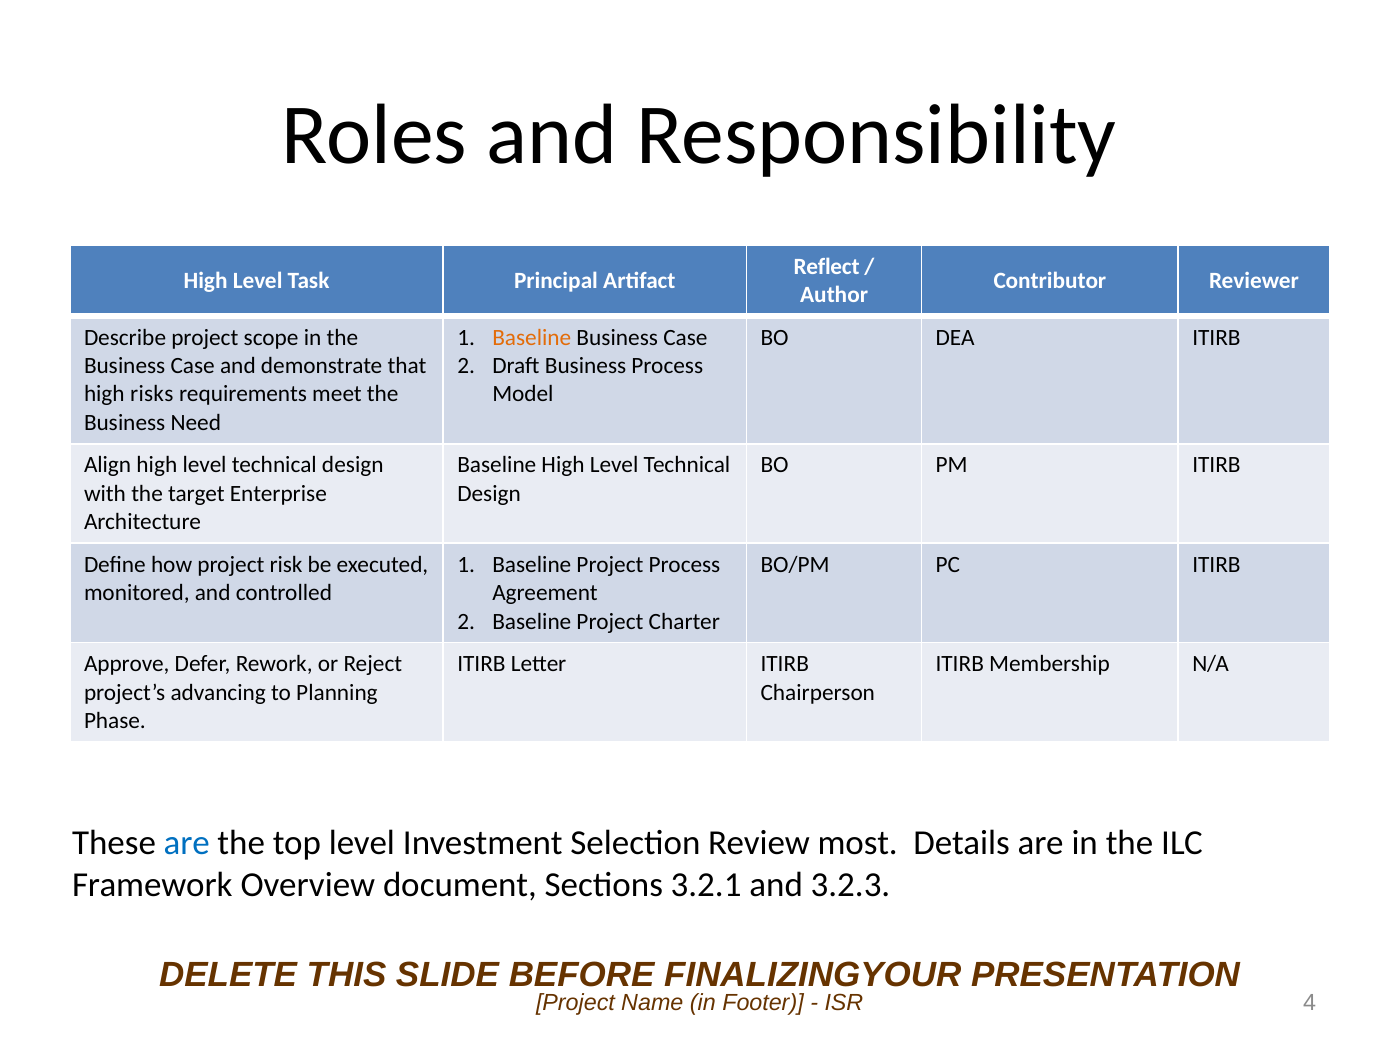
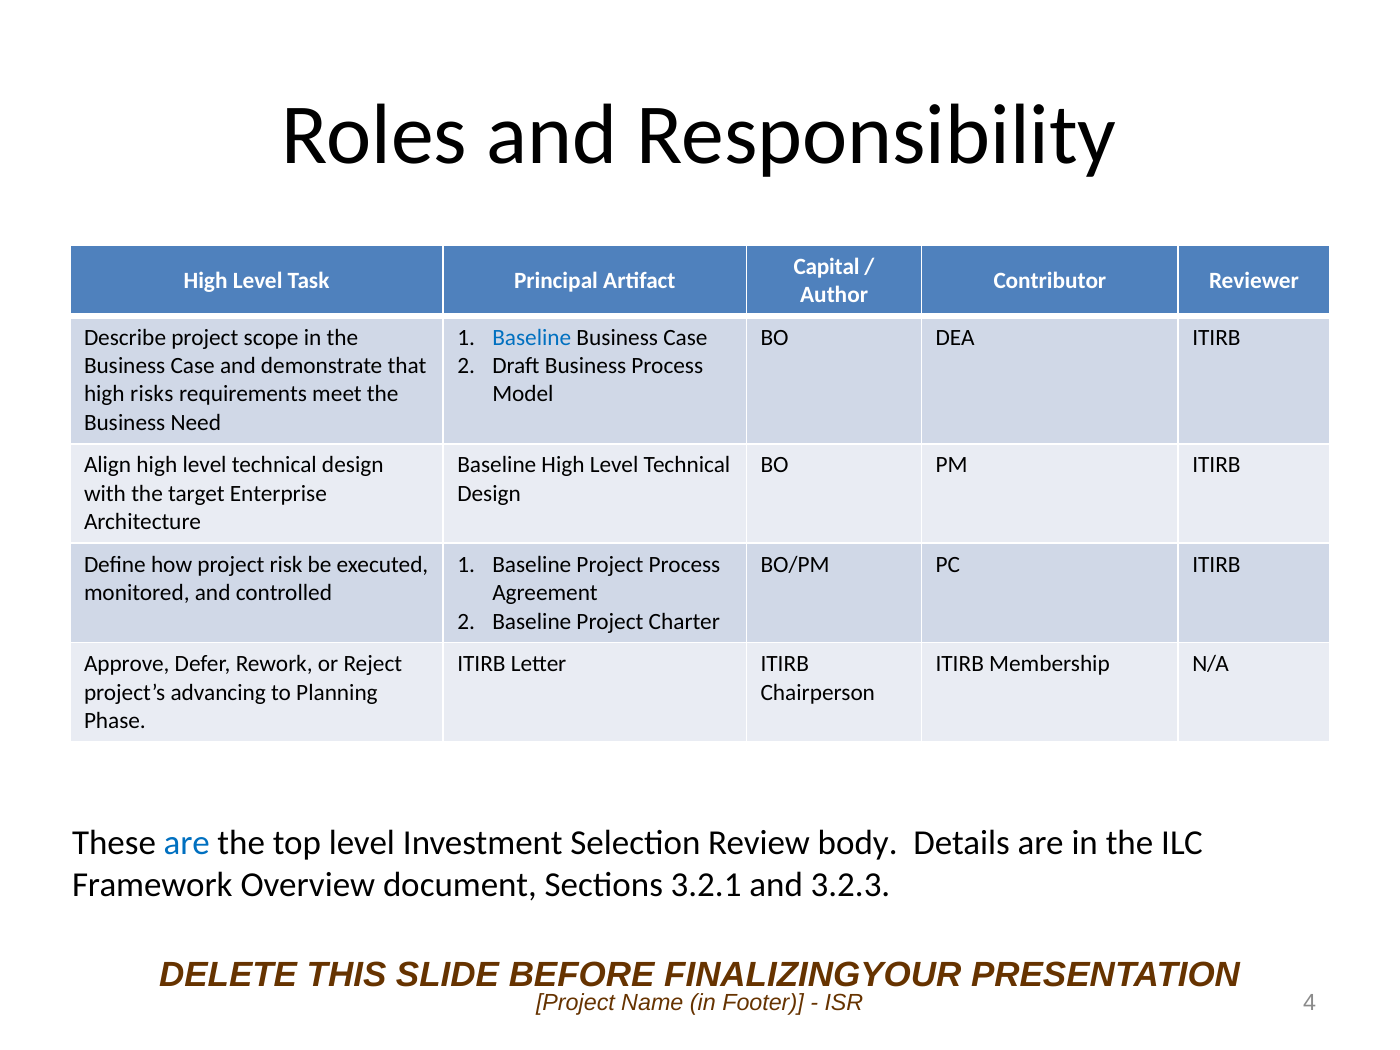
Reflect: Reflect -> Capital
Baseline at (532, 337) colour: orange -> blue
most: most -> body
